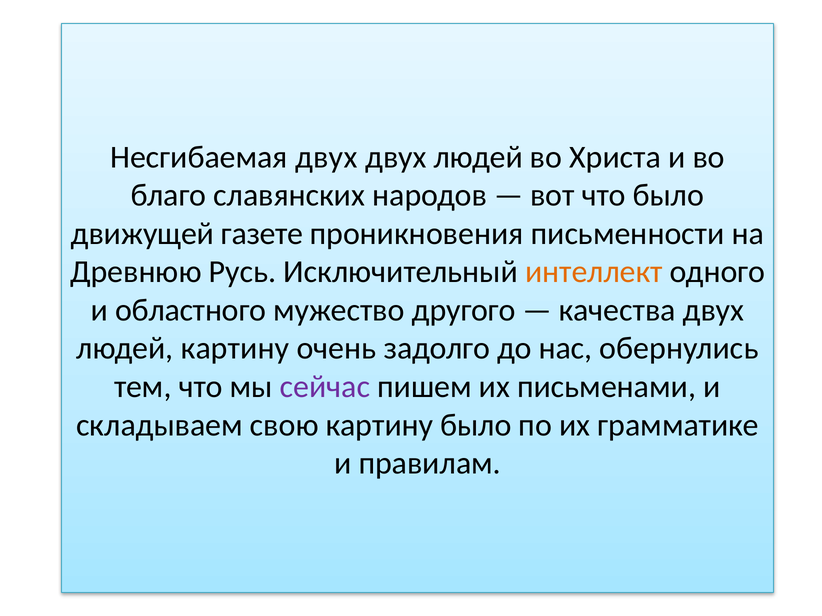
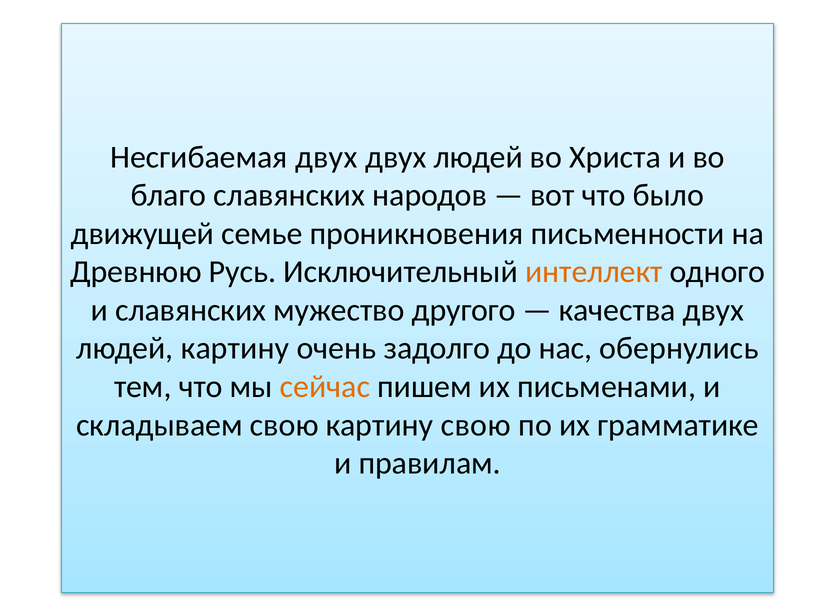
газете: газете -> семье
и областного: областного -> славянских
сейчас colour: purple -> orange
картину было: было -> свою
